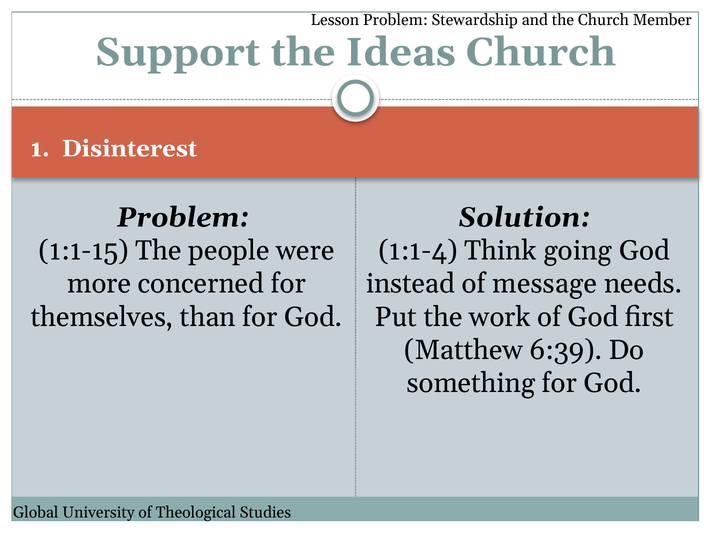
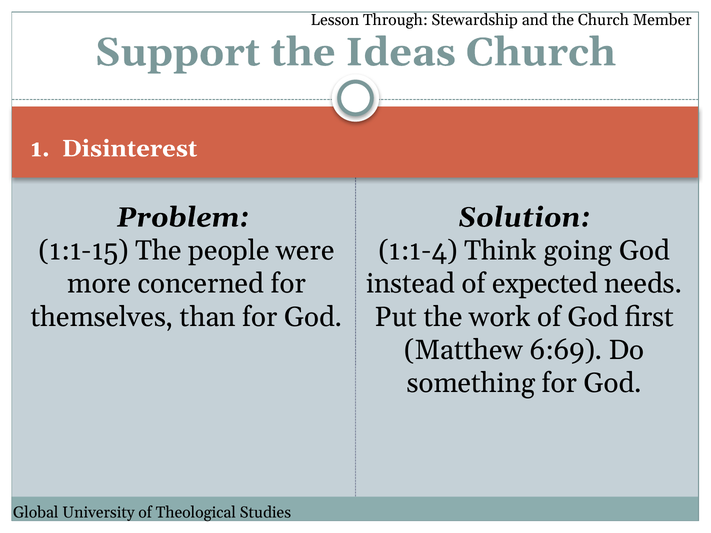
Lesson Problem: Problem -> Through
message: message -> expected
6:39: 6:39 -> 6:69
